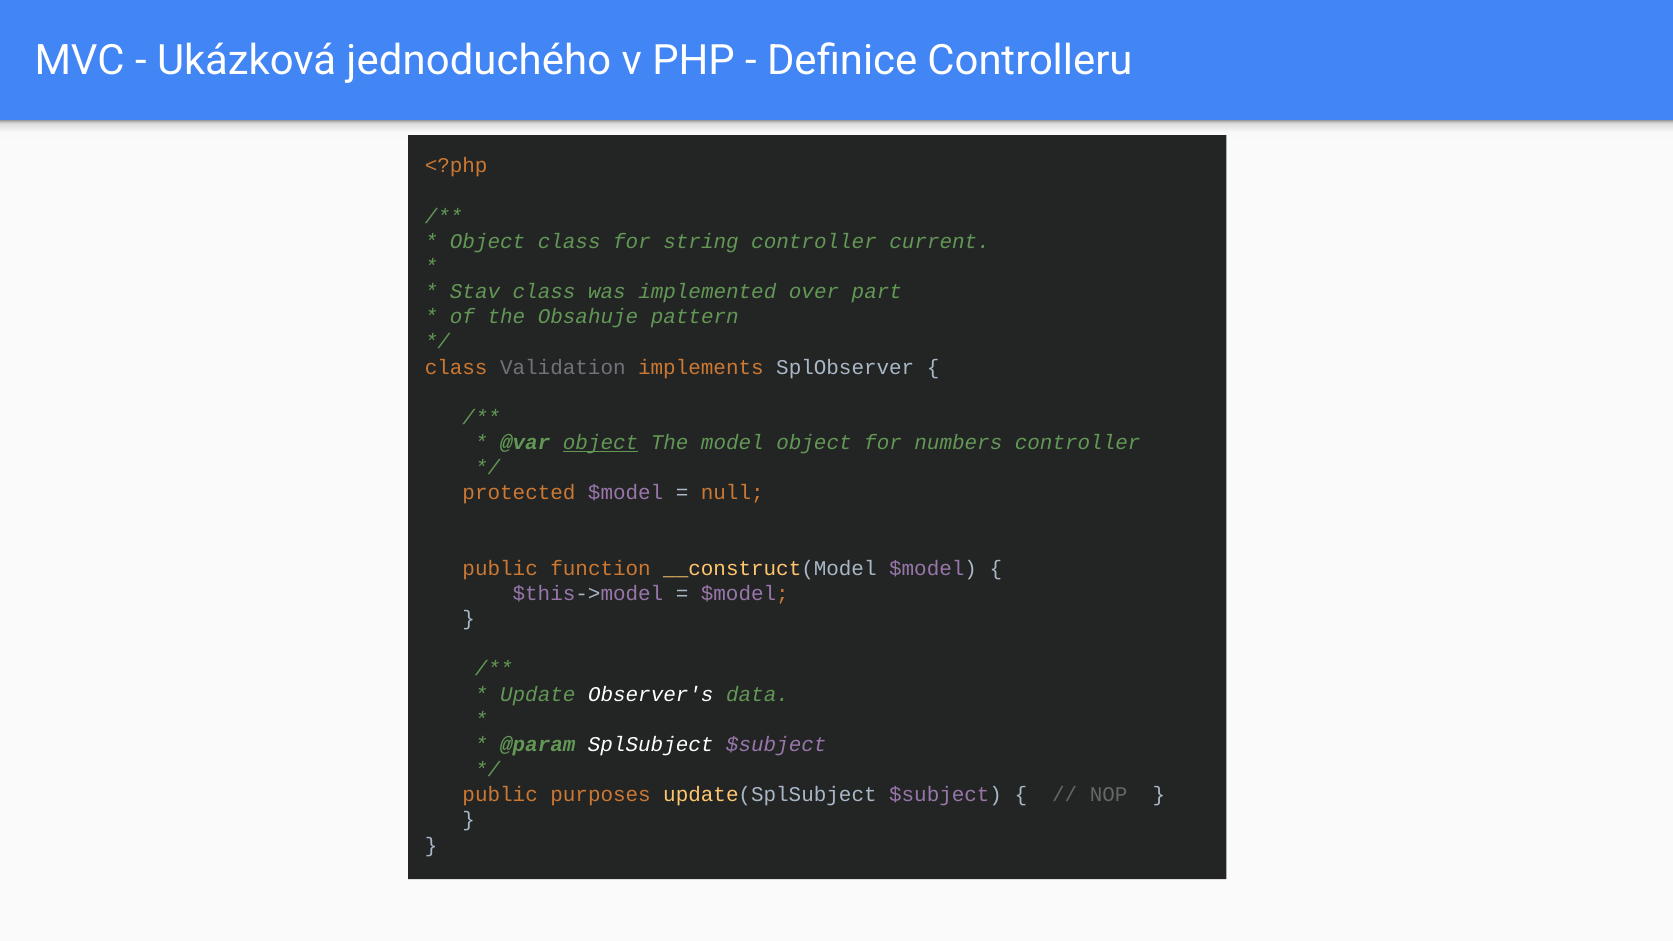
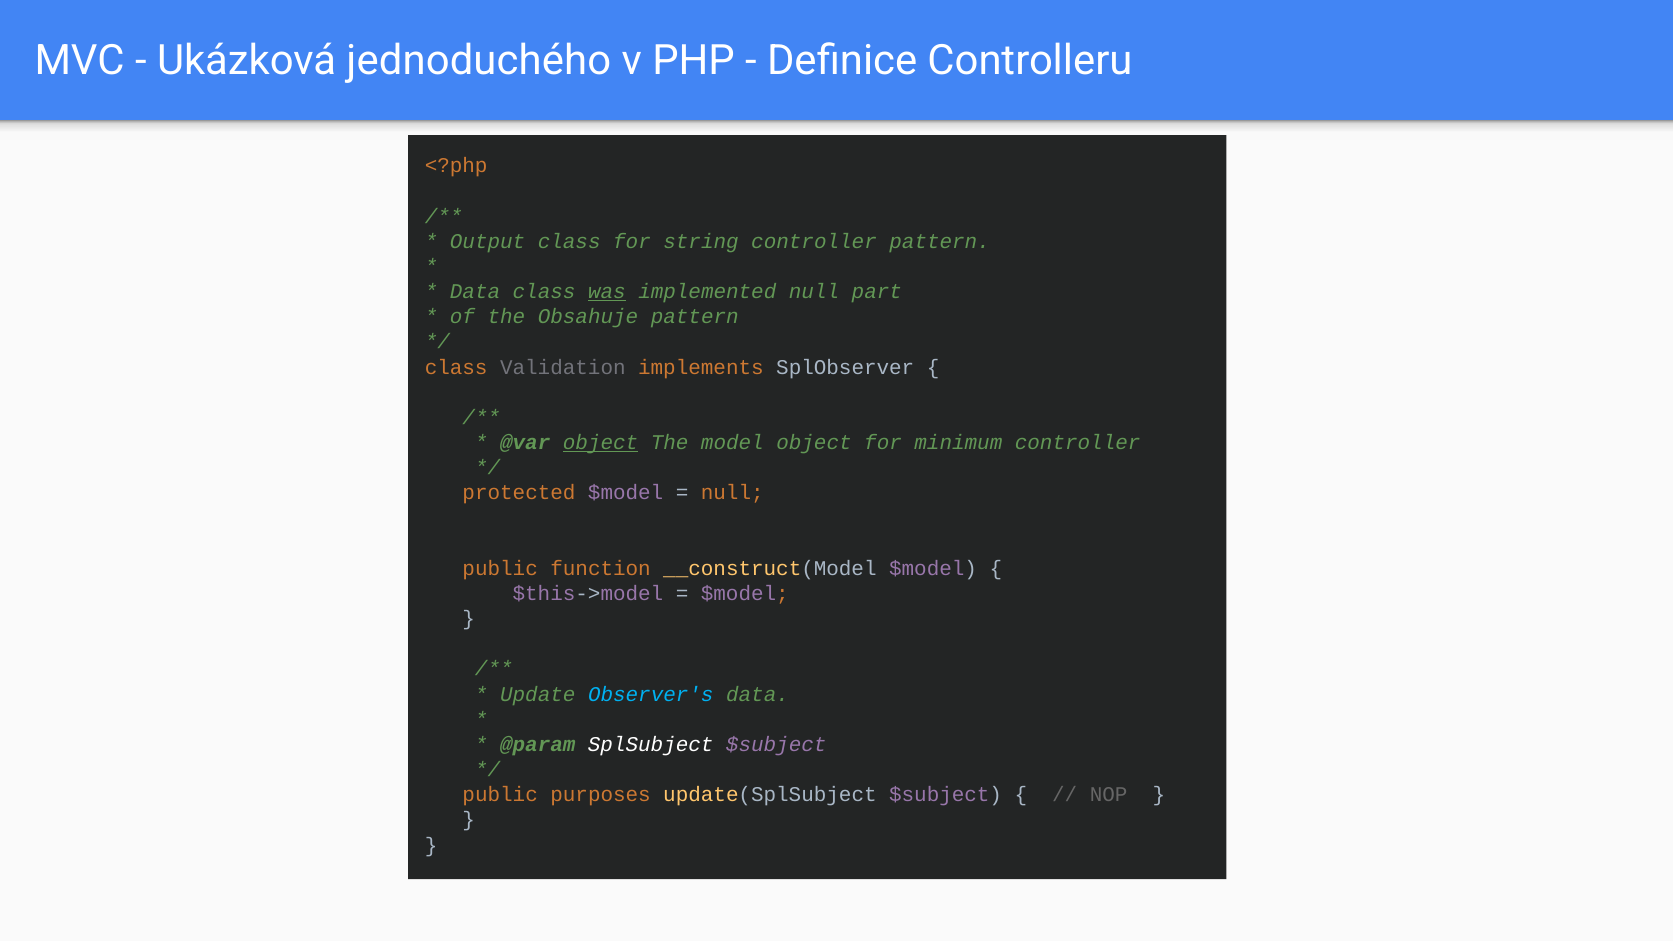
Object at (488, 241): Object -> Output
controller current: current -> pattern
Stav at (475, 292): Stav -> Data
was underline: none -> present
implemented over: over -> null
numbers: numbers -> minimum
Observer's colour: white -> light blue
